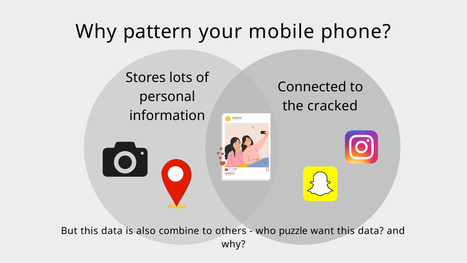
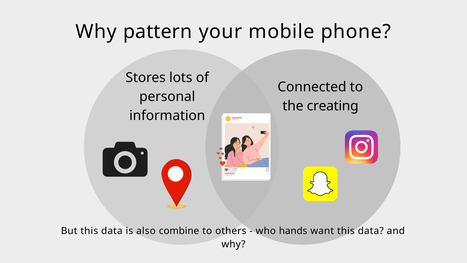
cracked: cracked -> creating
puzzle: puzzle -> hands
